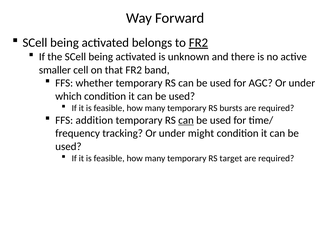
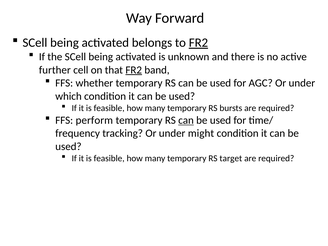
smaller: smaller -> further
FR2 at (134, 70) underline: none -> present
addition: addition -> perform
